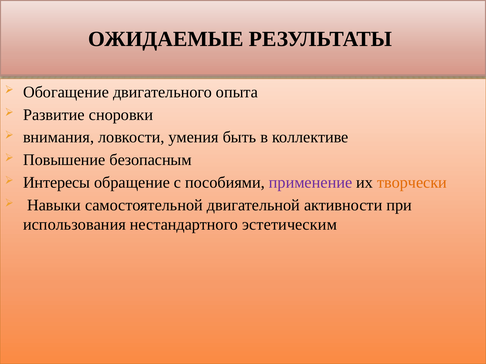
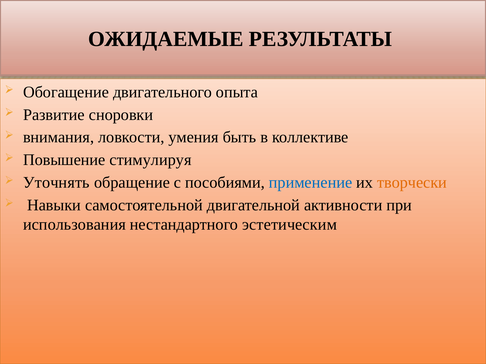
безопасным: безопасным -> стимулируя
Интересы: Интересы -> Уточнять
применение colour: purple -> blue
